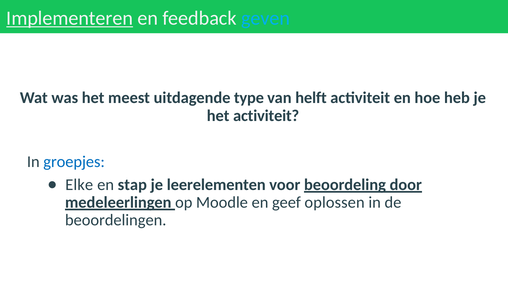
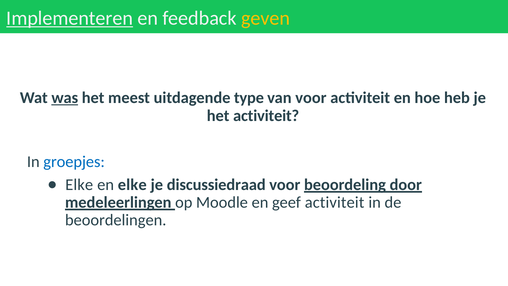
geven colour: light blue -> yellow
was underline: none -> present
van helft: helft -> voor
en stap: stap -> elke
leerelementen: leerelementen -> discussiedraad
geef oplossen: oplossen -> activiteit
